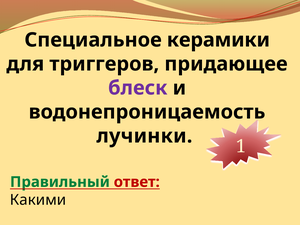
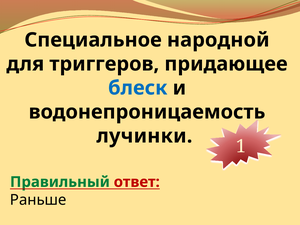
керамики: керамики -> народной
блеск colour: purple -> blue
Какими: Какими -> Раньше
